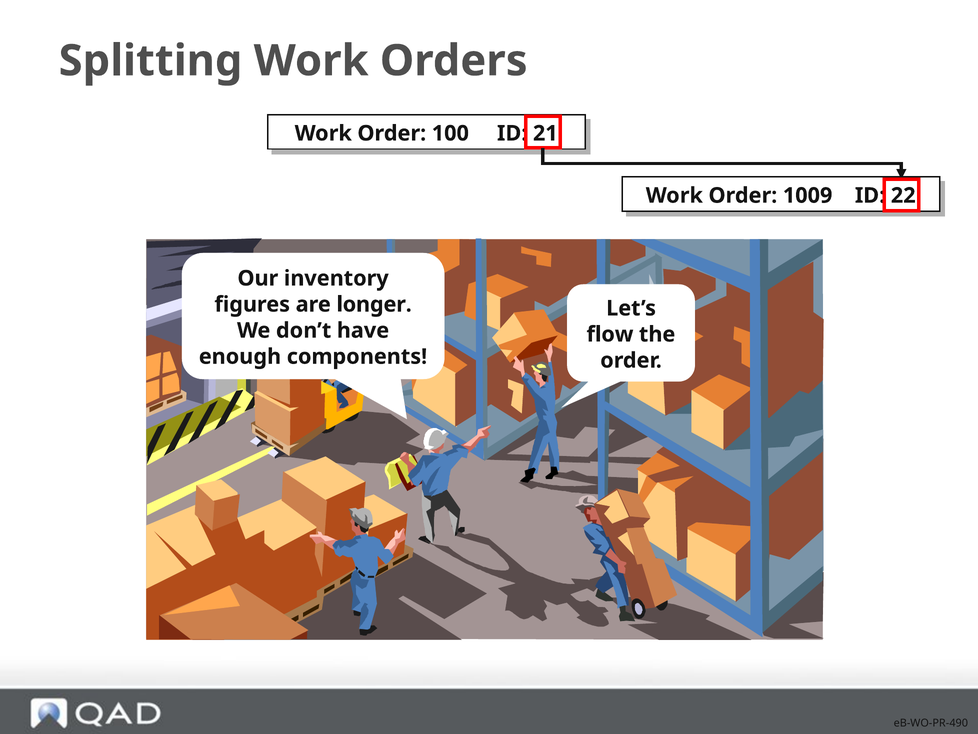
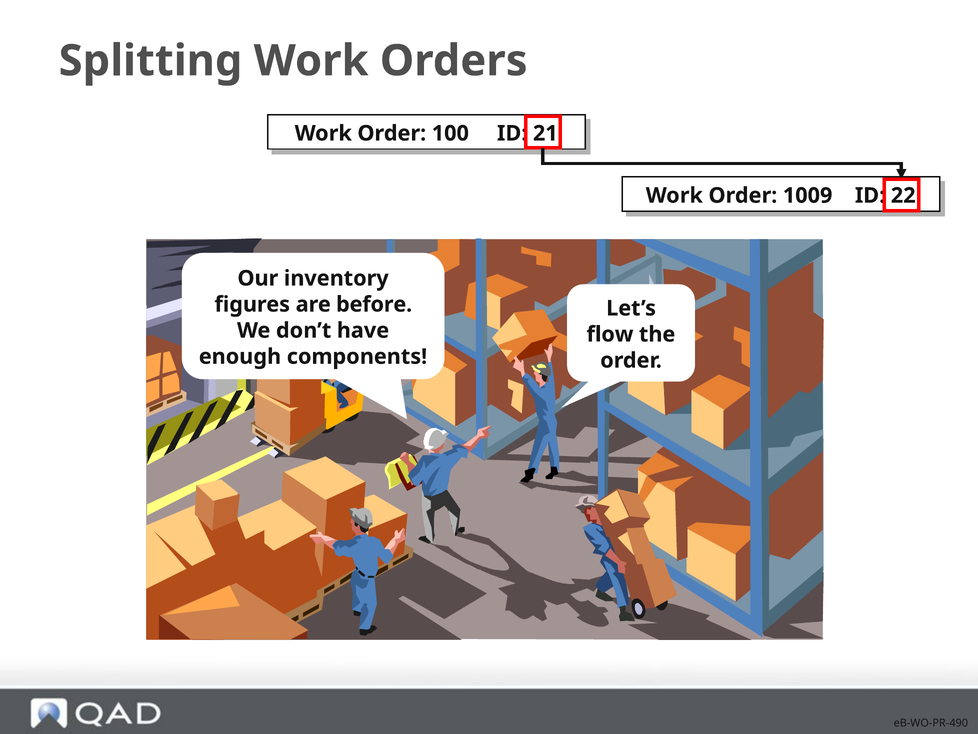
longer: longer -> before
